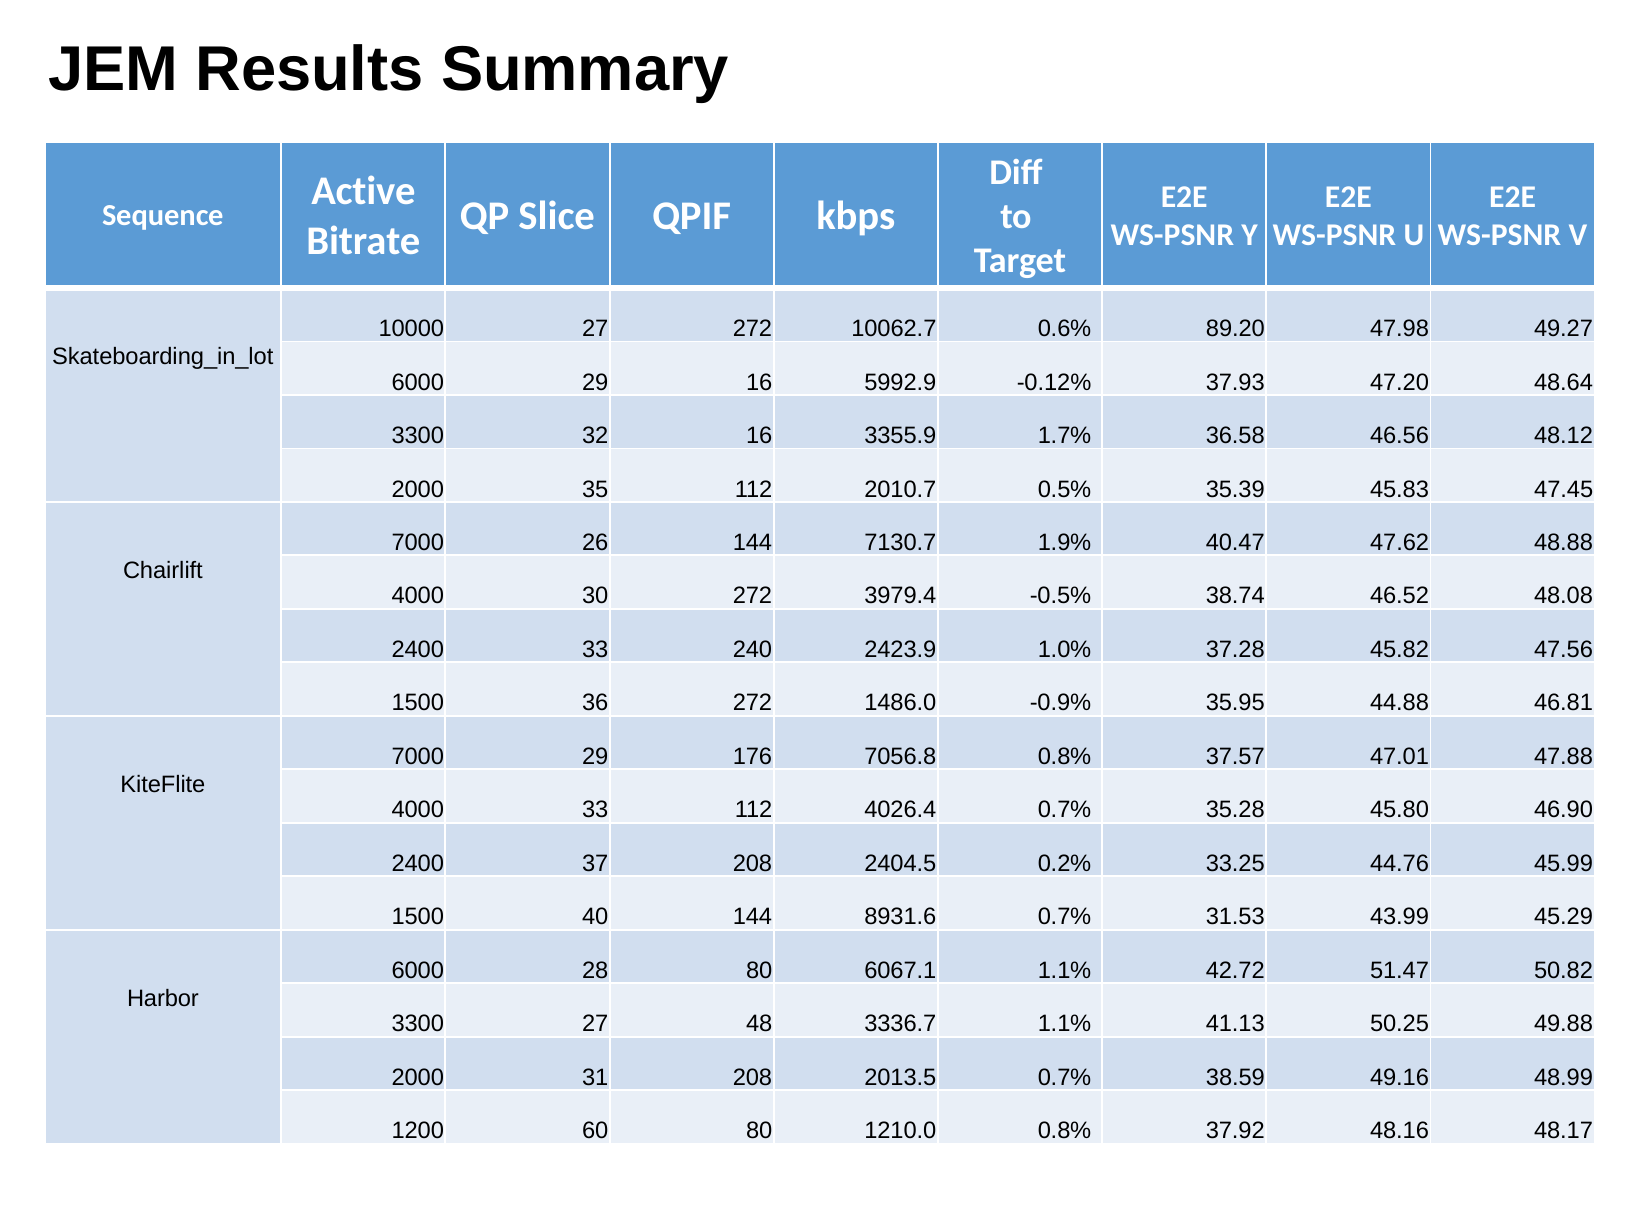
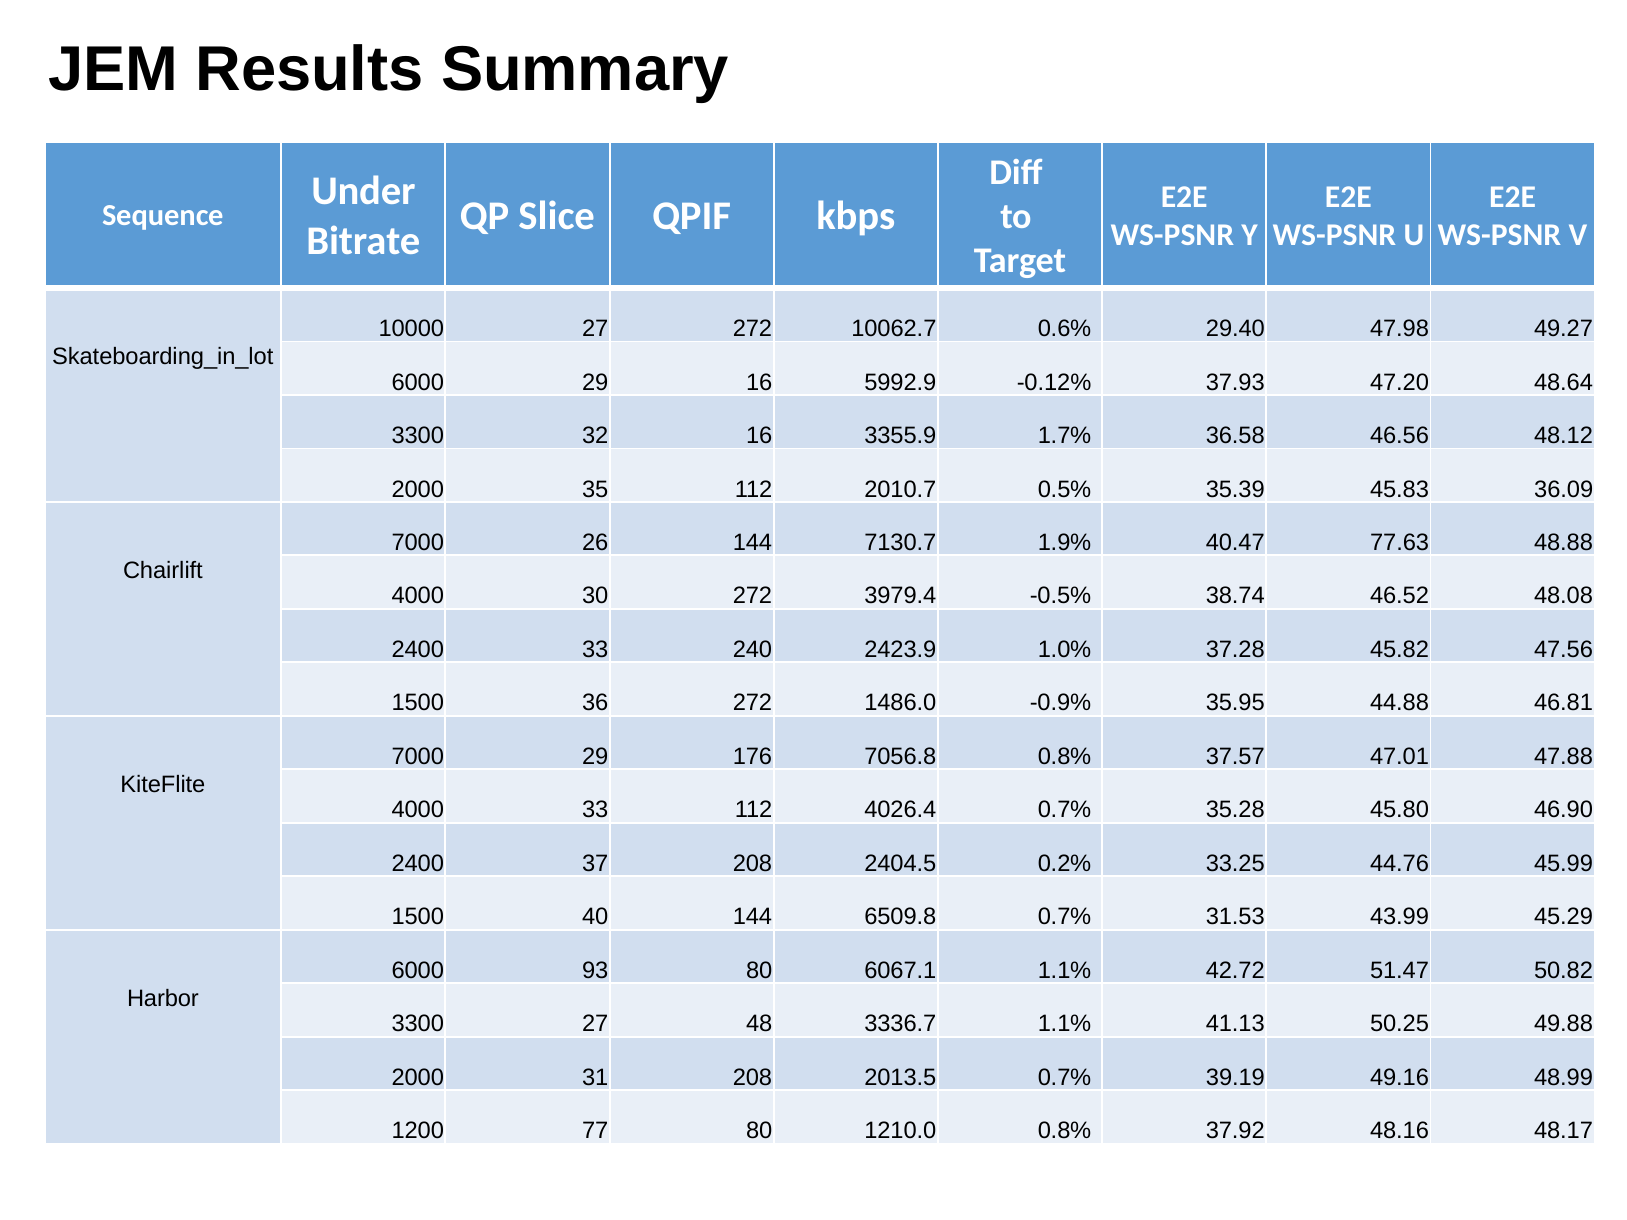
Active: Active -> Under
89.20: 89.20 -> 29.40
47.45: 47.45 -> 36.09
47.62: 47.62 -> 77.63
8931.6: 8931.6 -> 6509.8
28: 28 -> 93
38.59: 38.59 -> 39.19
60: 60 -> 77
